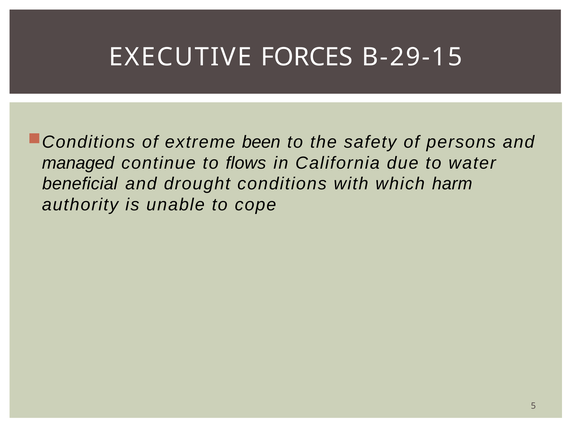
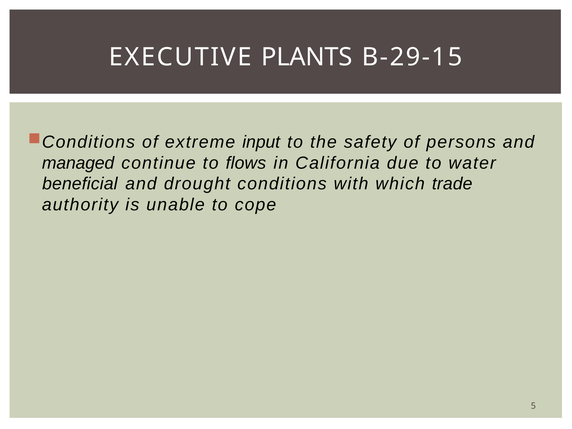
FORCES: FORCES -> PLANTS
been: been -> input
harm: harm -> trade
